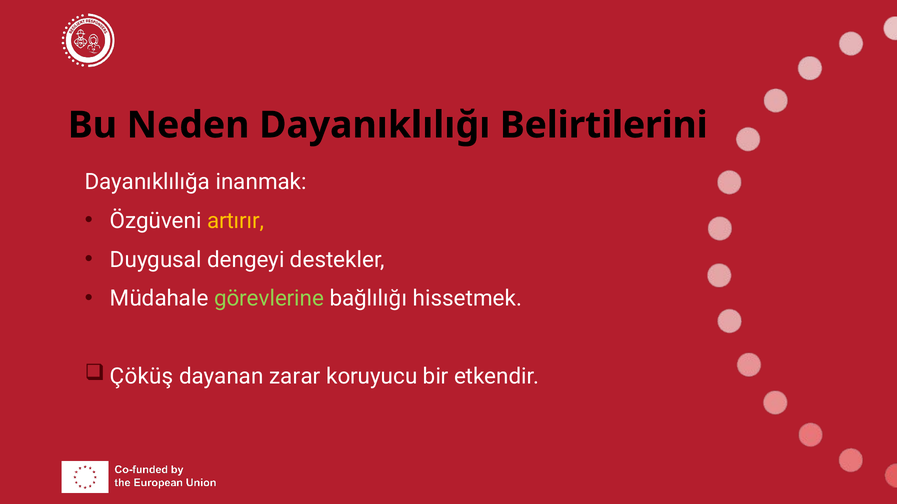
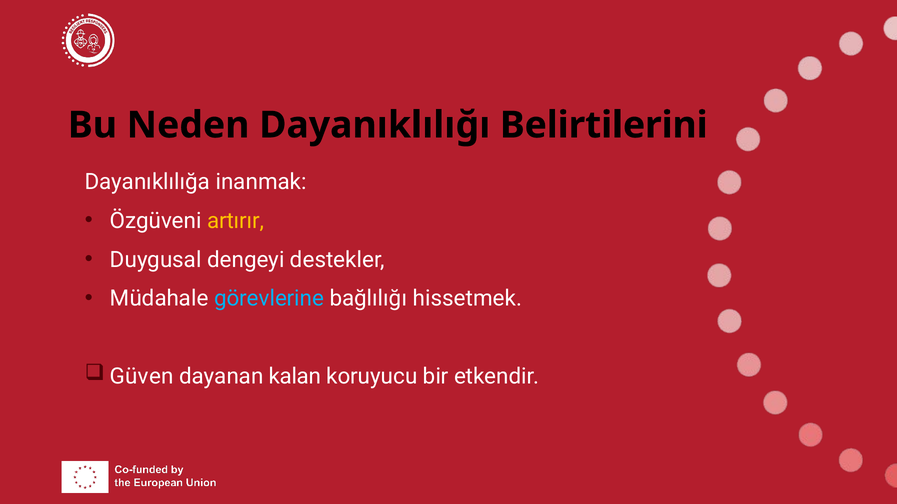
görevlerine colour: light green -> light blue
Çöküş: Çöküş -> Güven
zarar: zarar -> kalan
